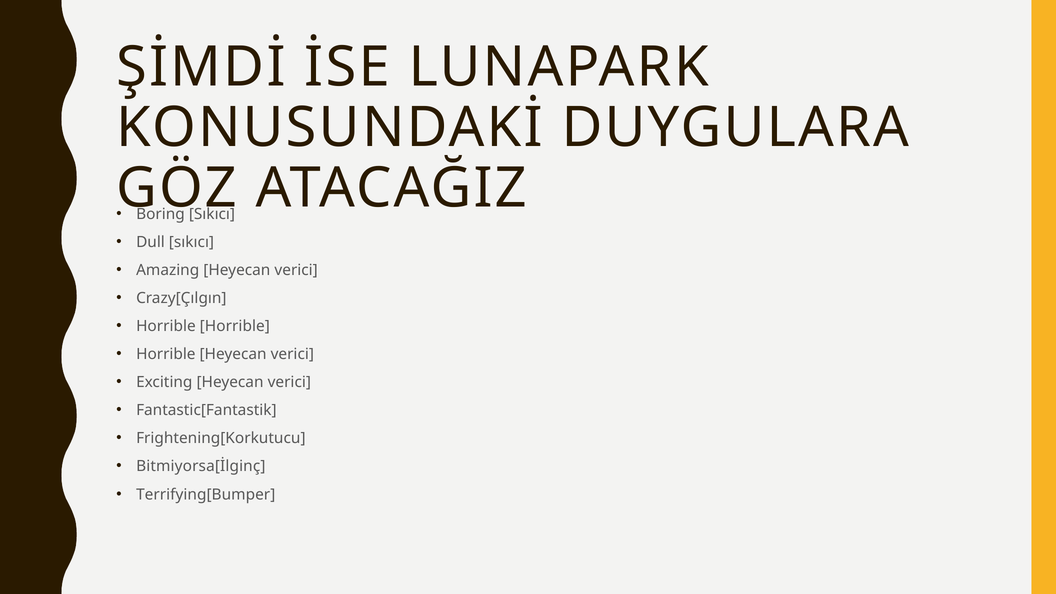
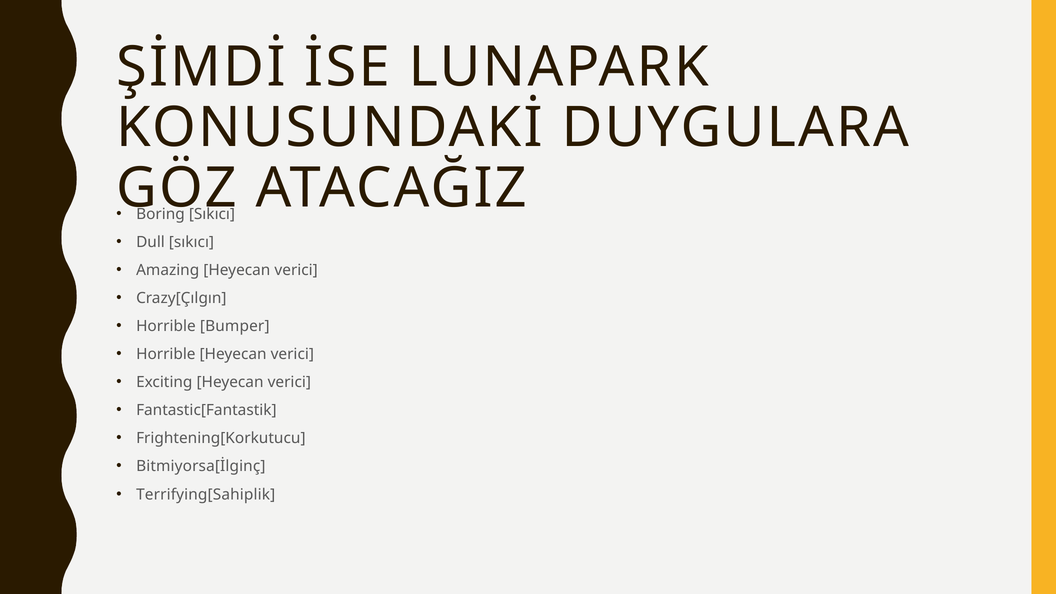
Horrible Horrible: Horrible -> Bumper
Terrifying[Bumper: Terrifying[Bumper -> Terrifying[Sahiplik
